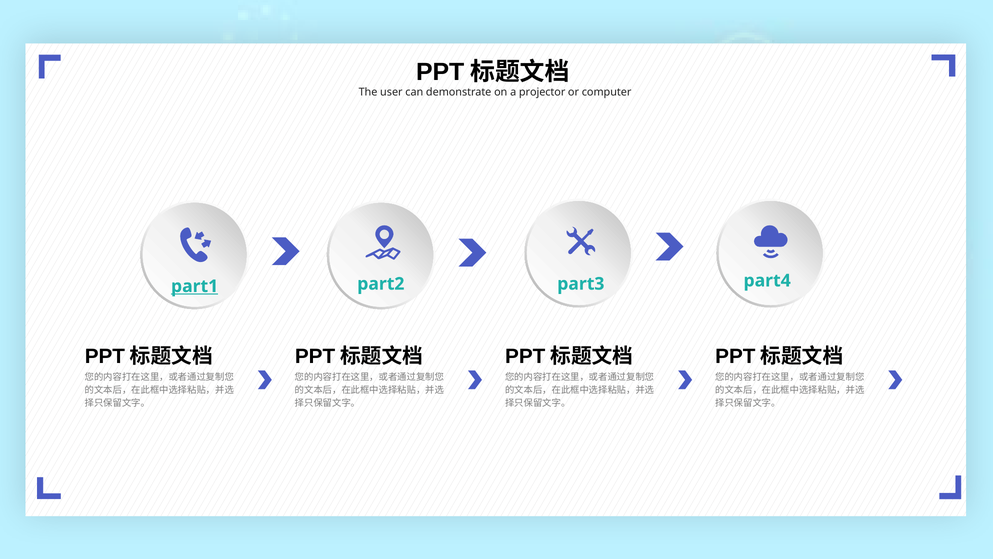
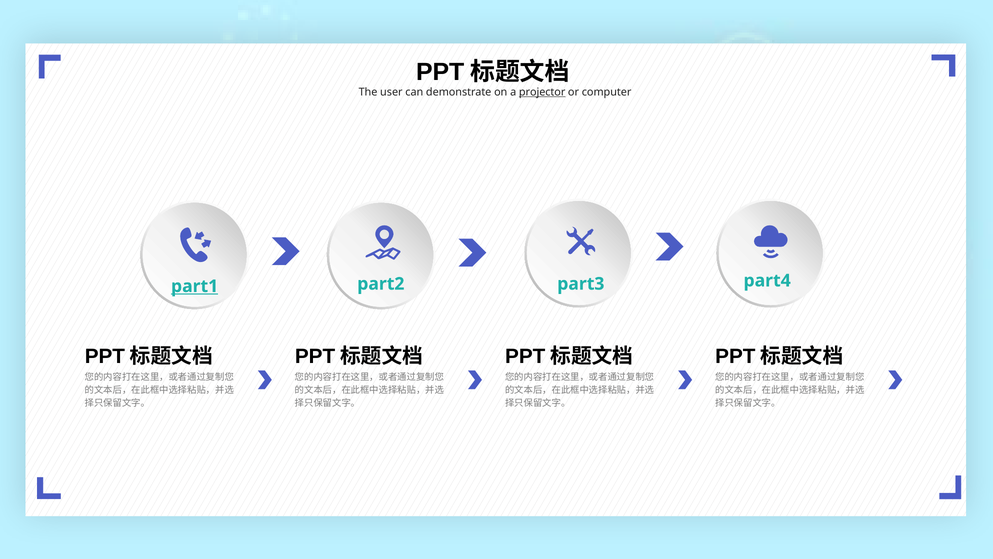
projector underline: none -> present
